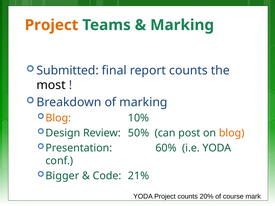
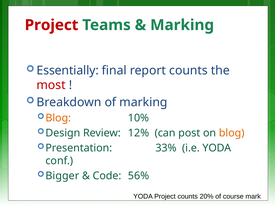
Project at (52, 25) colour: orange -> red
Submitted: Submitted -> Essentially
most colour: black -> red
50%: 50% -> 12%
60%: 60% -> 33%
21%: 21% -> 56%
